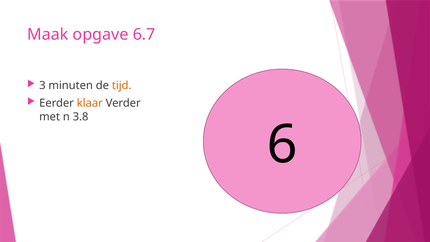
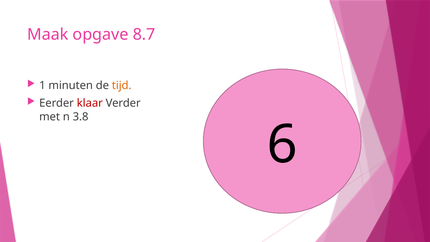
6.7: 6.7 -> 8.7
3: 3 -> 1
klaar colour: orange -> red
